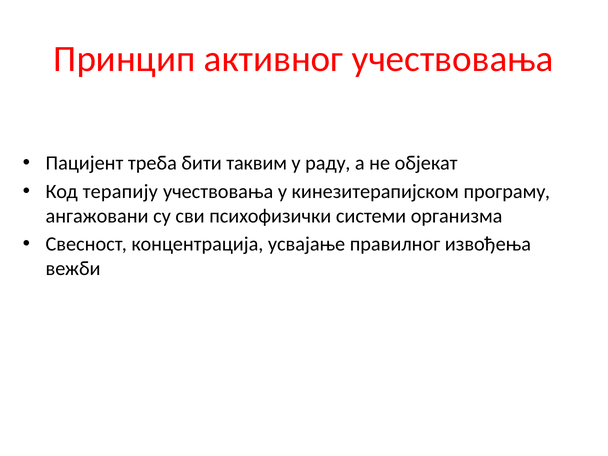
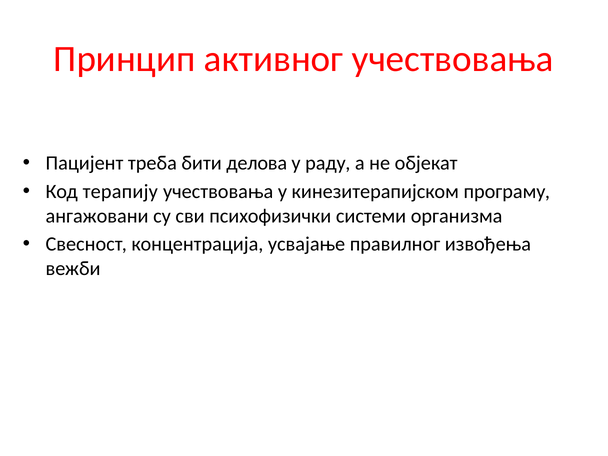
таквим: таквим -> делова
